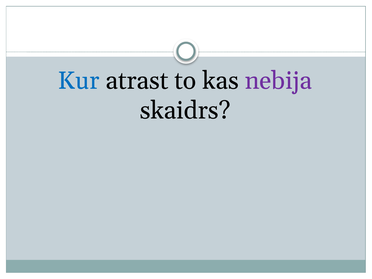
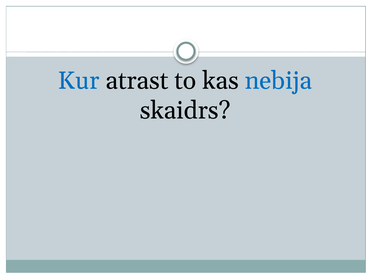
nebija colour: purple -> blue
